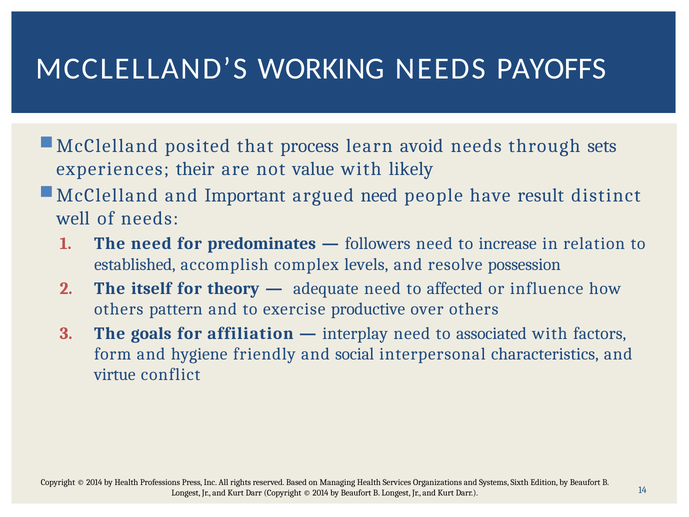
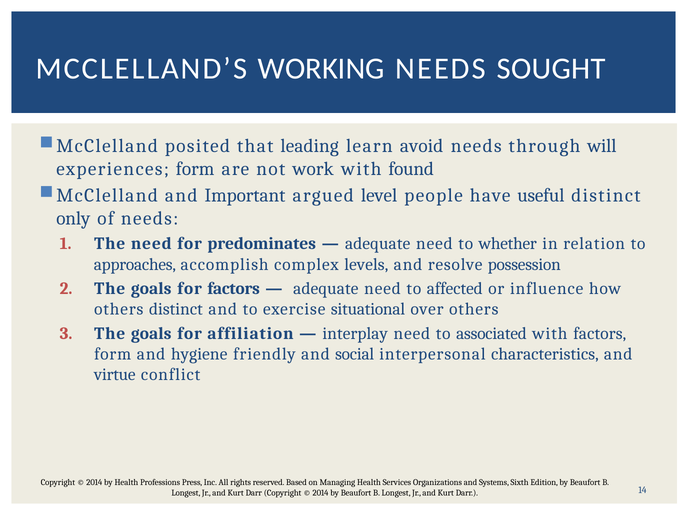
PAYOFFS: PAYOFFS -> SOUGHT
process: process -> leading
sets: sets -> will
experiences their: their -> form
value: value -> work
likely: likely -> found
argued need: need -> level
result: result -> useful
well: well -> only
followers at (378, 244): followers -> adequate
increase: increase -> whether
established: established -> approaches
itself at (151, 288): itself -> goals
for theory: theory -> factors
others pattern: pattern -> distinct
productive: productive -> situational
